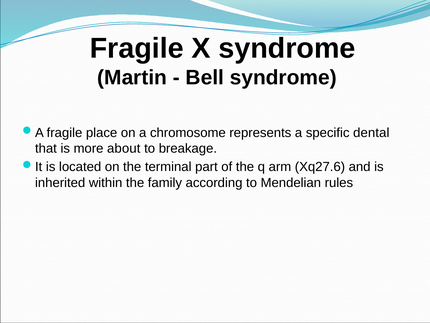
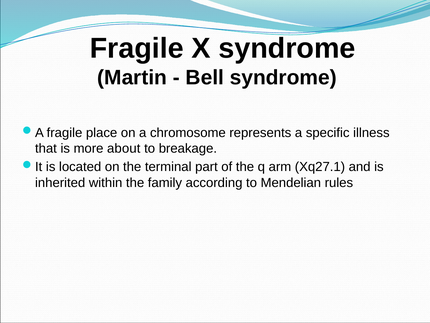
dental: dental -> illness
Xq27.6: Xq27.6 -> Xq27.1
